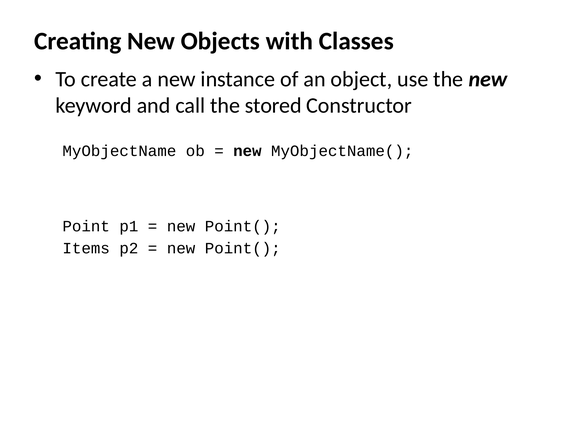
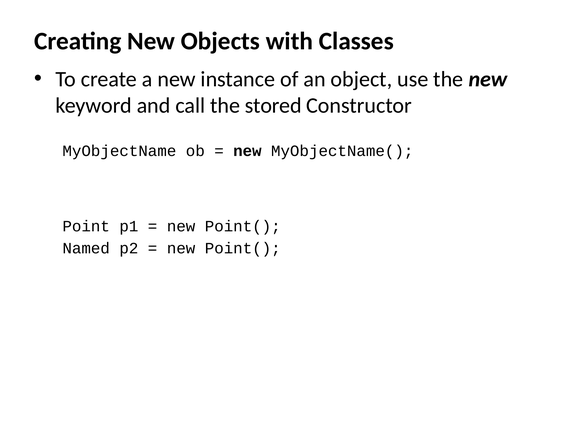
Items: Items -> Named
